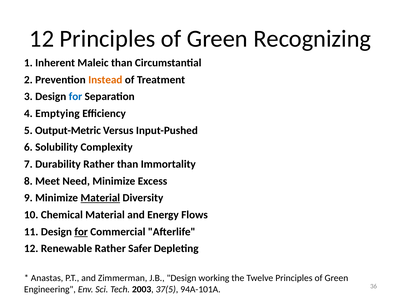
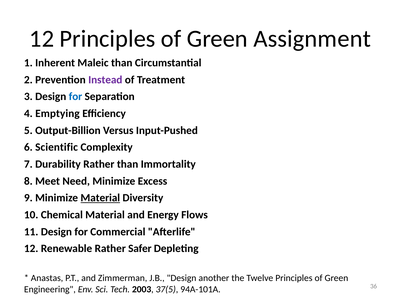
Recognizing: Recognizing -> Assignment
Instead colour: orange -> purple
Output-Metric: Output-Metric -> Output-Billion
Solubility: Solubility -> Scientific
for at (81, 232) underline: present -> none
working: working -> another
